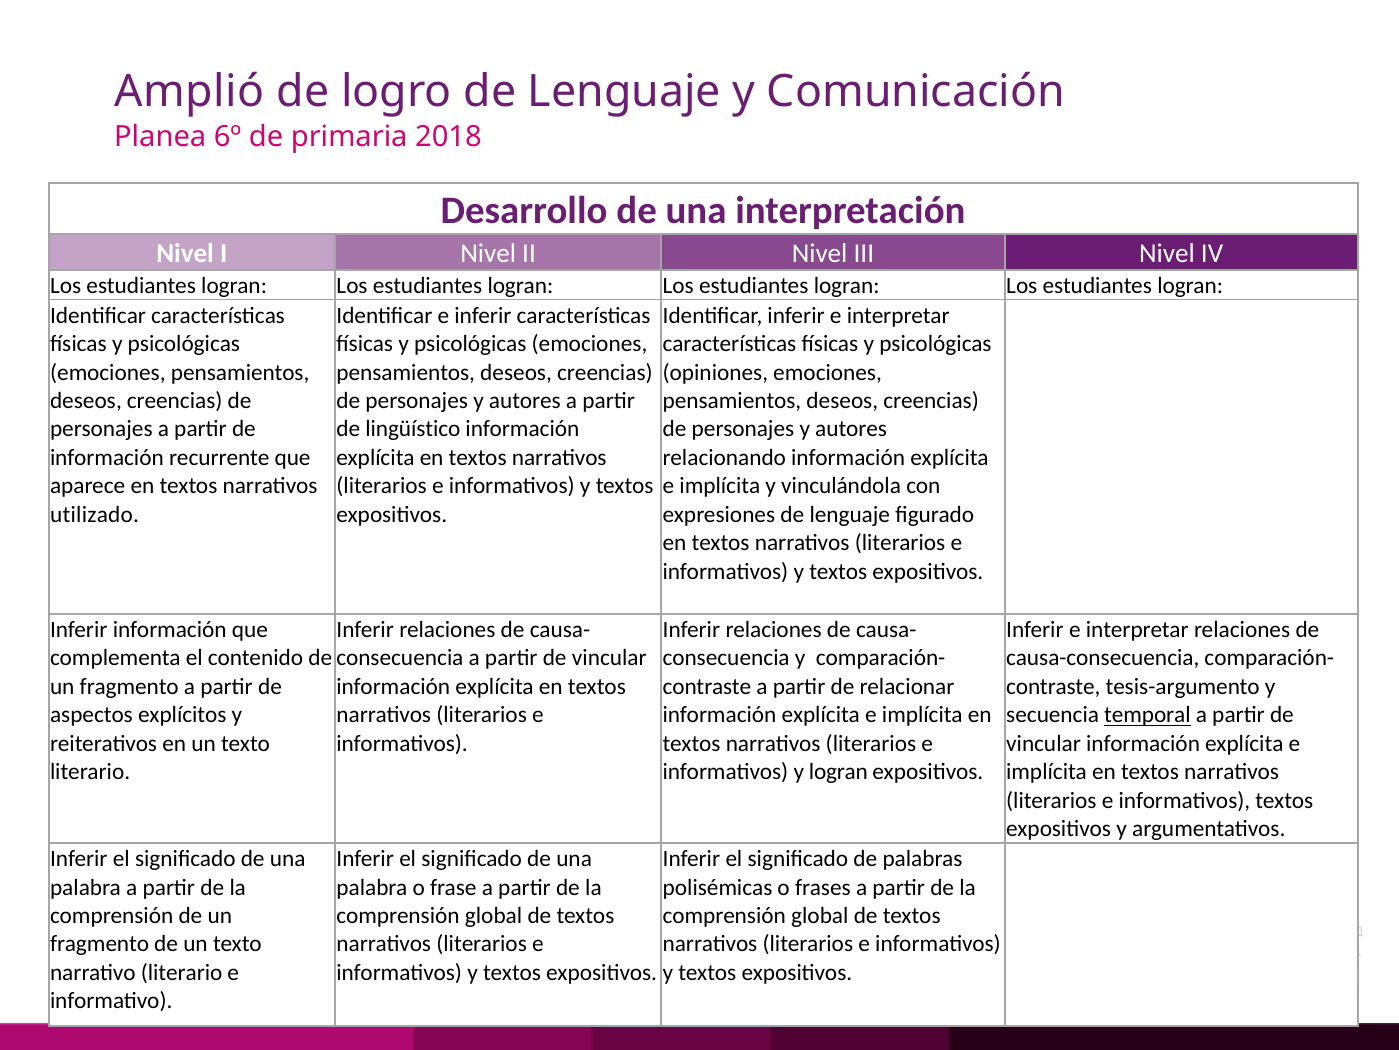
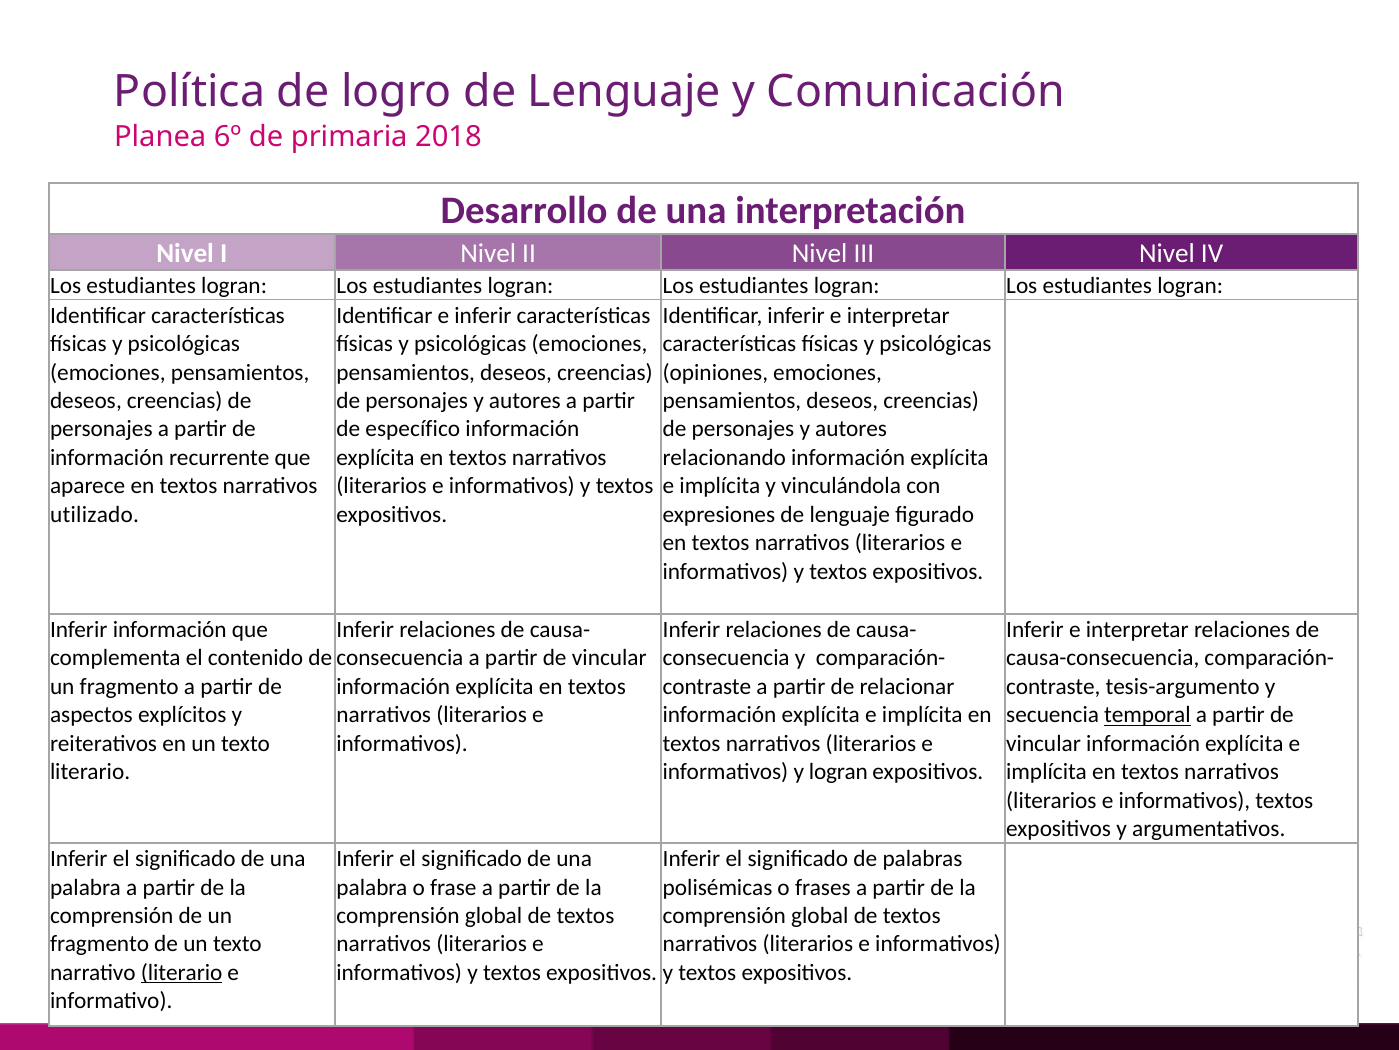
Amplió: Amplió -> Política
lingüístico: lingüístico -> específico
literario at (182, 972) underline: none -> present
